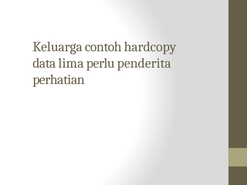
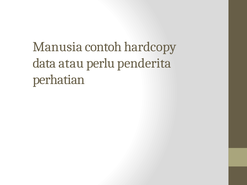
Keluarga: Keluarga -> Manusia
lima: lima -> atau
